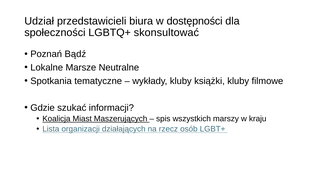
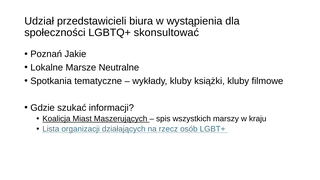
dostępności: dostępności -> wystąpienia
Bądź: Bądź -> Jakie
